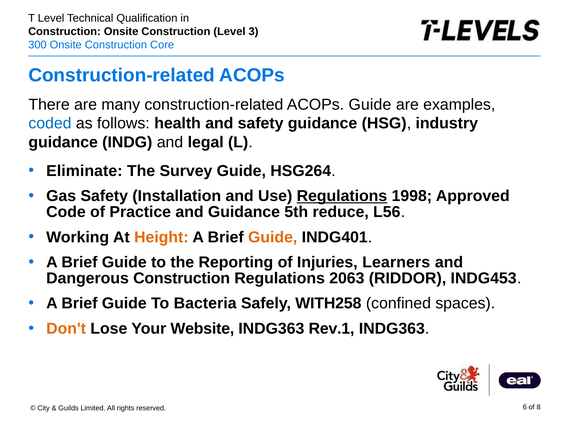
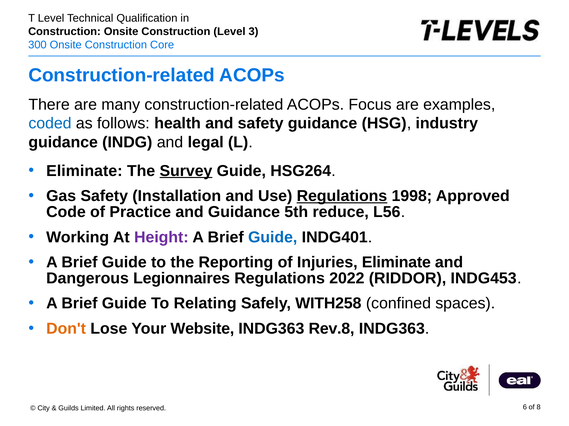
ACOPs Guide: Guide -> Focus
Survey underline: none -> present
Height colour: orange -> purple
Guide at (273, 238) colour: orange -> blue
Injuries Learners: Learners -> Eliminate
Dangerous Construction: Construction -> Legionnaires
2063: 2063 -> 2022
Bacteria: Bacteria -> Relating
Rev.1: Rev.1 -> Rev.8
